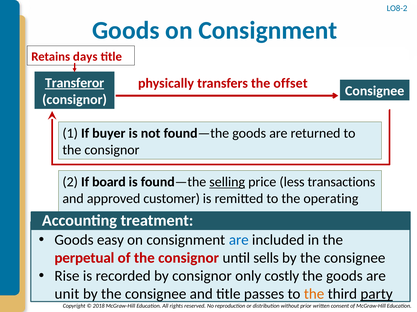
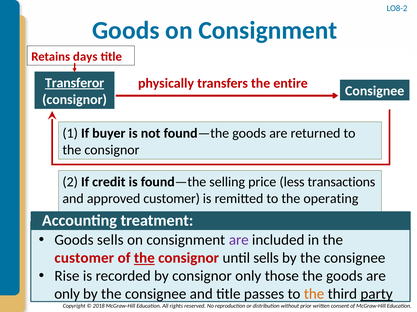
offset: offset -> entire
board: board -> credit
selling underline: present -> none
Goods easy: easy -> sells
are at (239, 241) colour: blue -> purple
perpetual at (84, 259): perpetual -> customer
the at (144, 259) underline: none -> present
costly: costly -> those
unit at (67, 295): unit -> only
